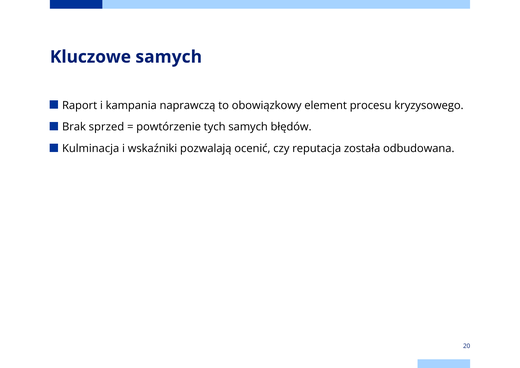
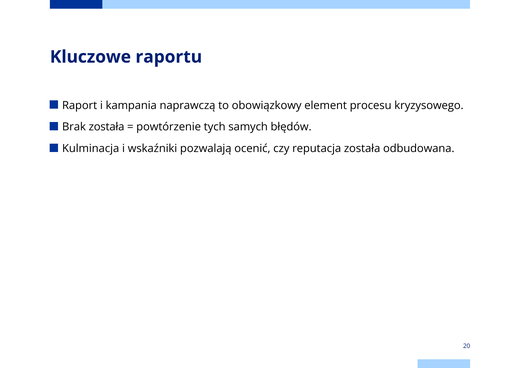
Kluczowe samych: samych -> raportu
Brak sprzed: sprzed -> została
